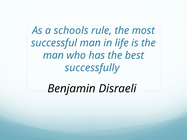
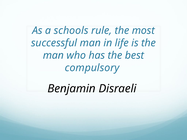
successfully: successfully -> compulsory
